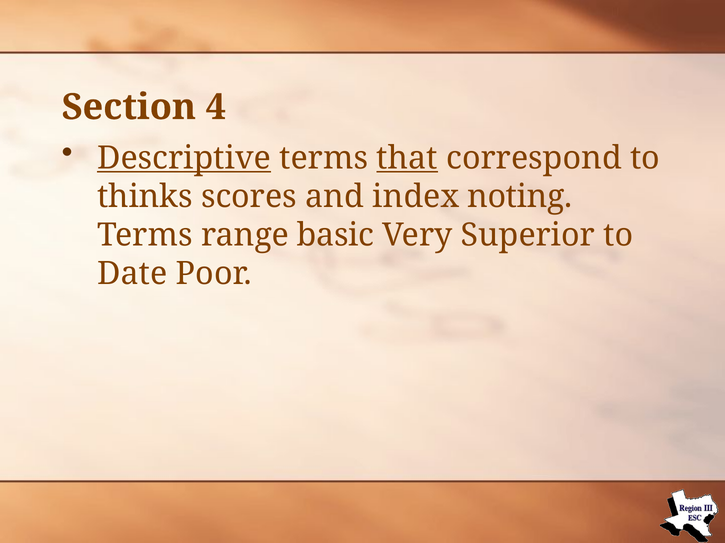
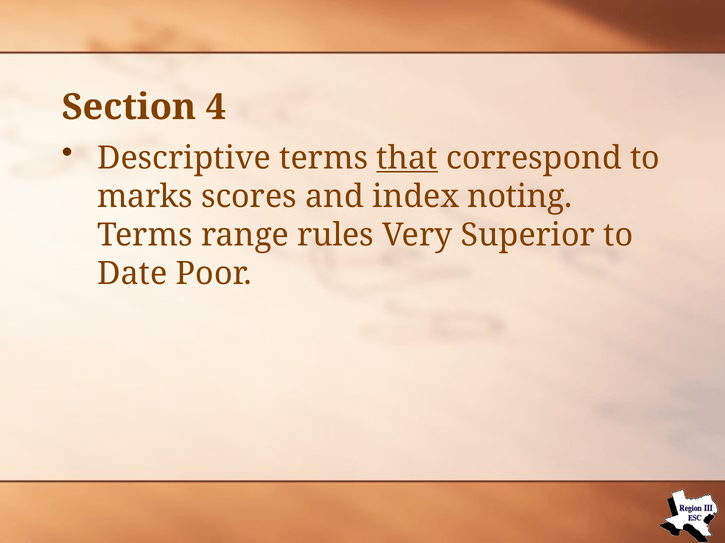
Descriptive underline: present -> none
thinks: thinks -> marks
basic: basic -> rules
